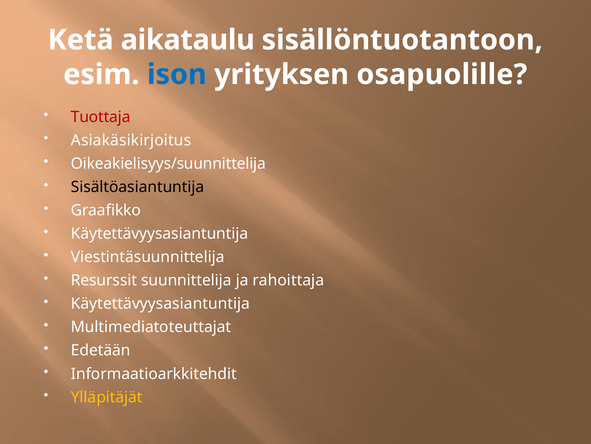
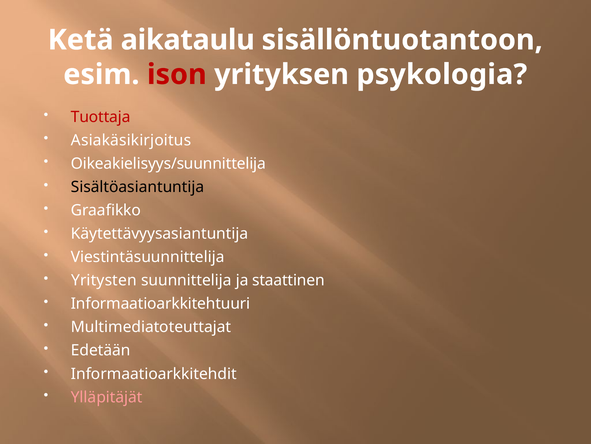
ison colour: blue -> red
osapuolille: osapuolille -> psykologia
Resurssit: Resurssit -> Yritysten
rahoittaja: rahoittaja -> staattinen
Käytettävyysasiantuntija at (160, 303): Käytettävyysasiantuntija -> Informaatioarkkitehtuuri
Ylläpitäjät colour: yellow -> pink
